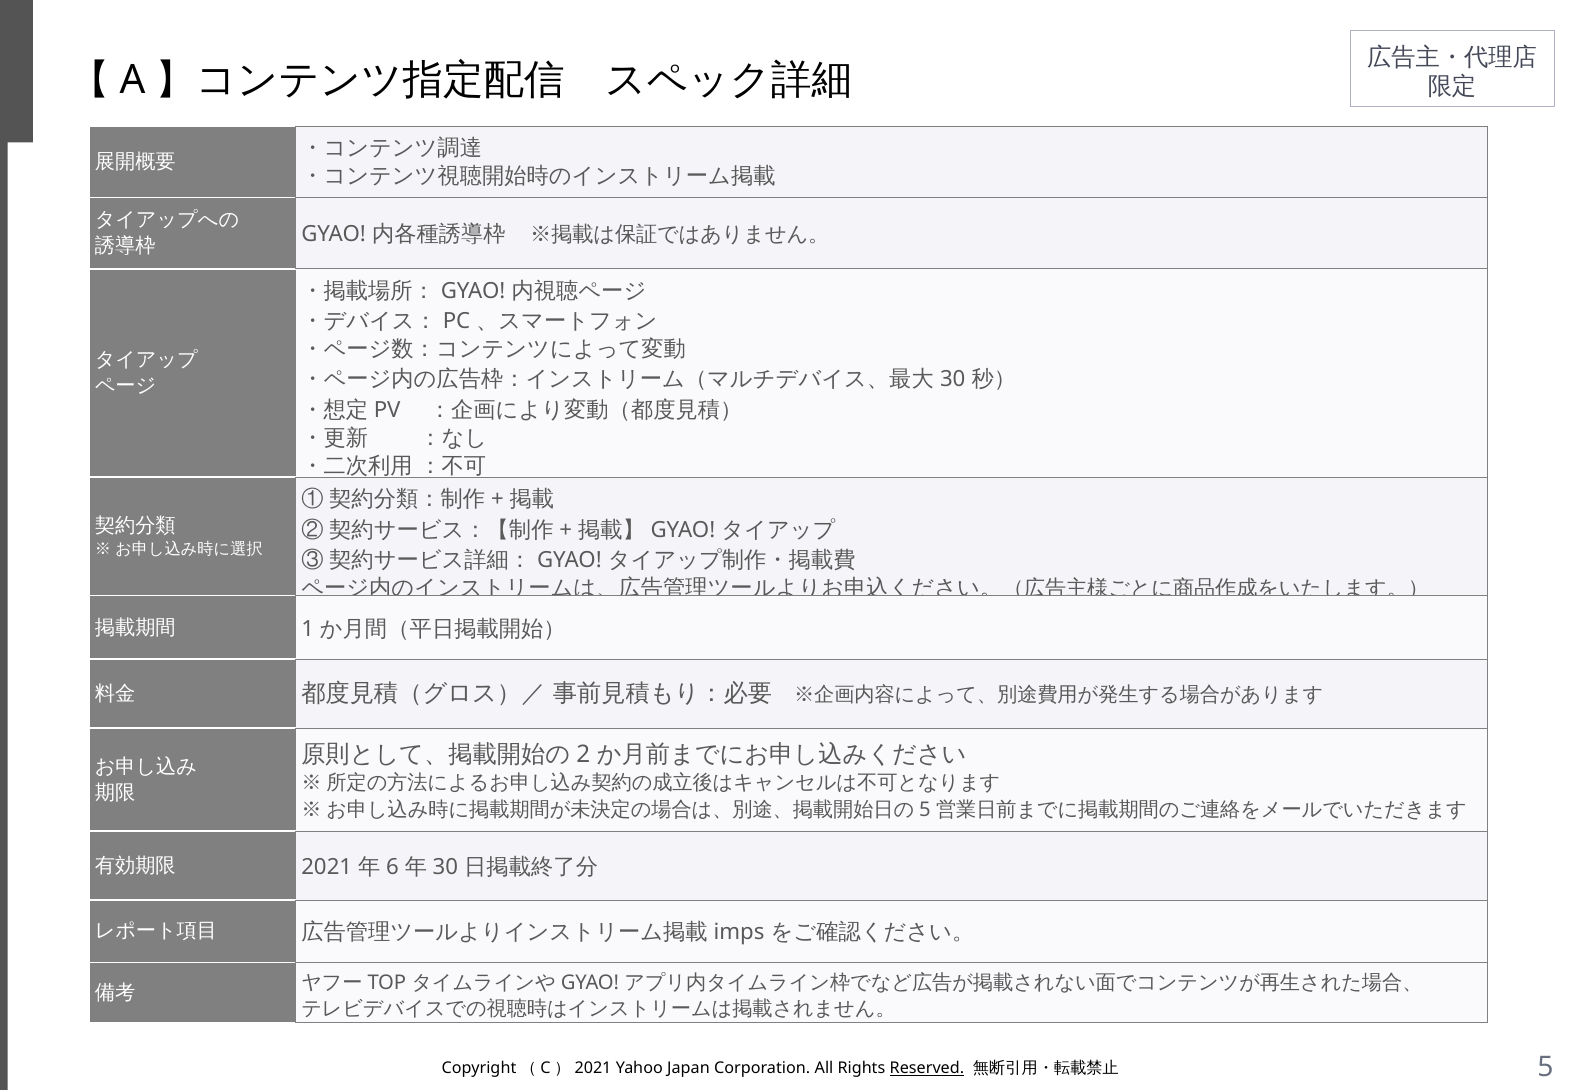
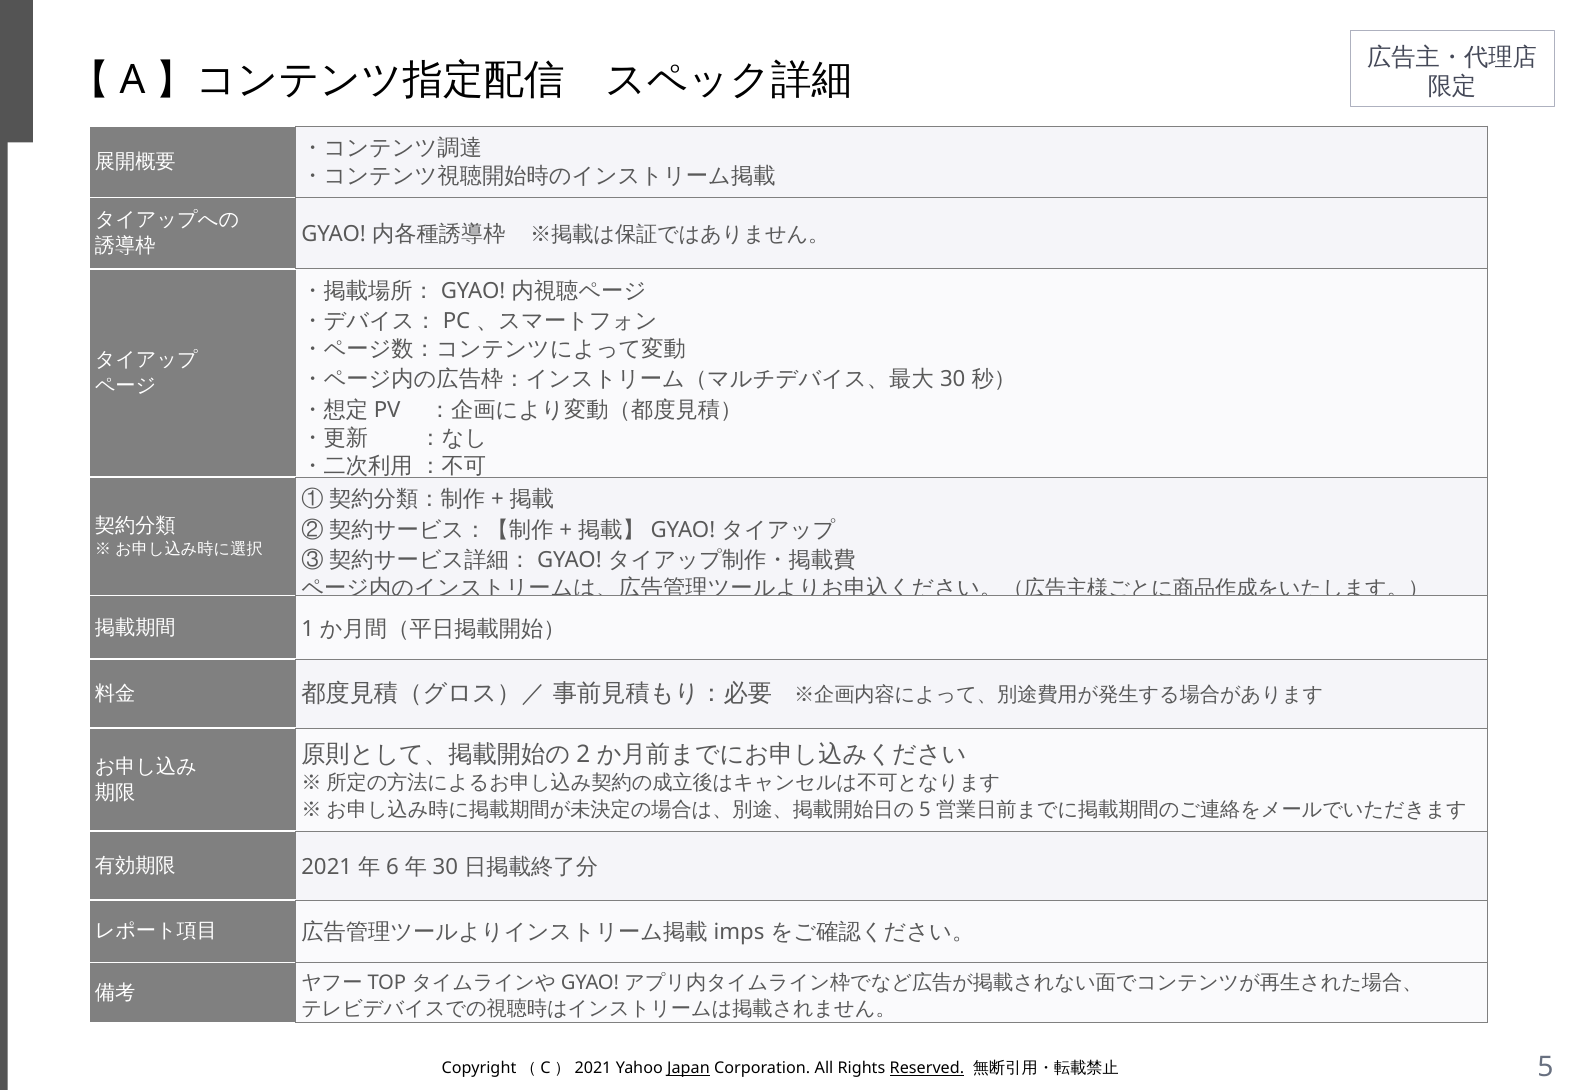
Japan underline: none -> present
